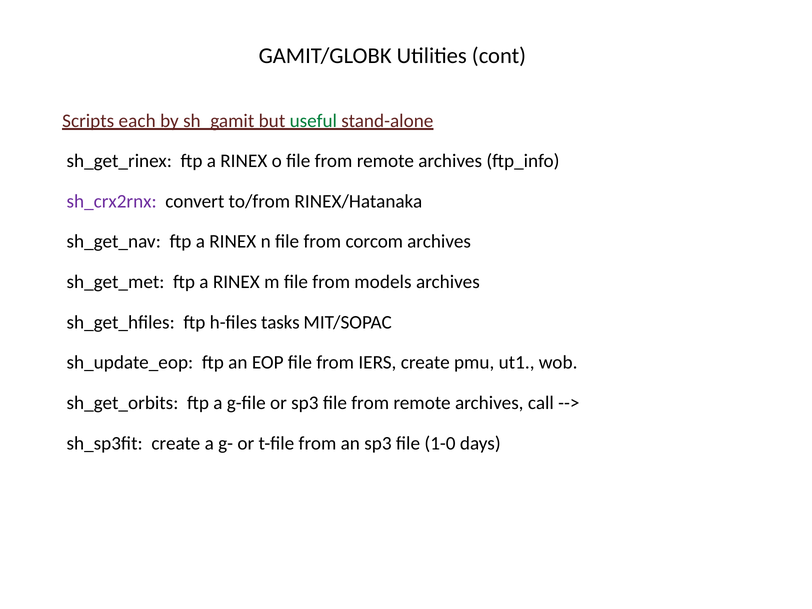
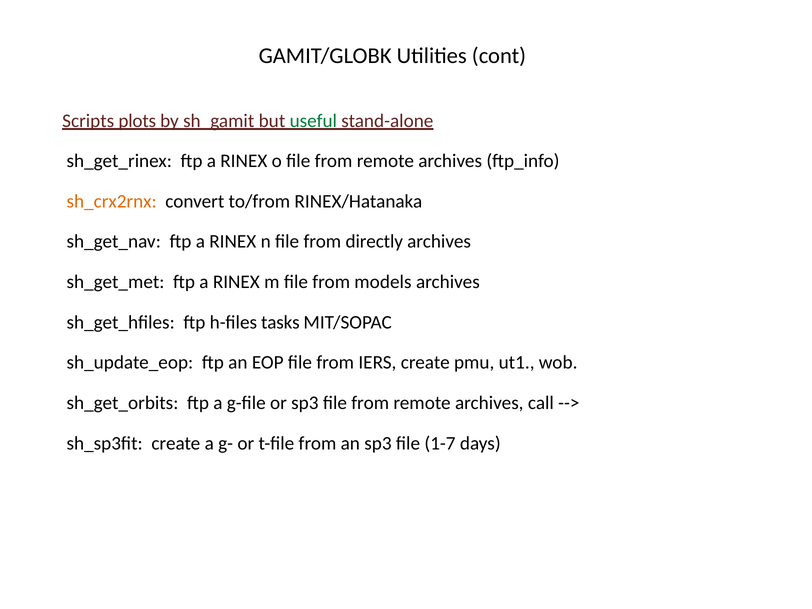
each: each -> plots
sh_crx2rnx colour: purple -> orange
corcom: corcom -> directly
1-0: 1-0 -> 1-7
